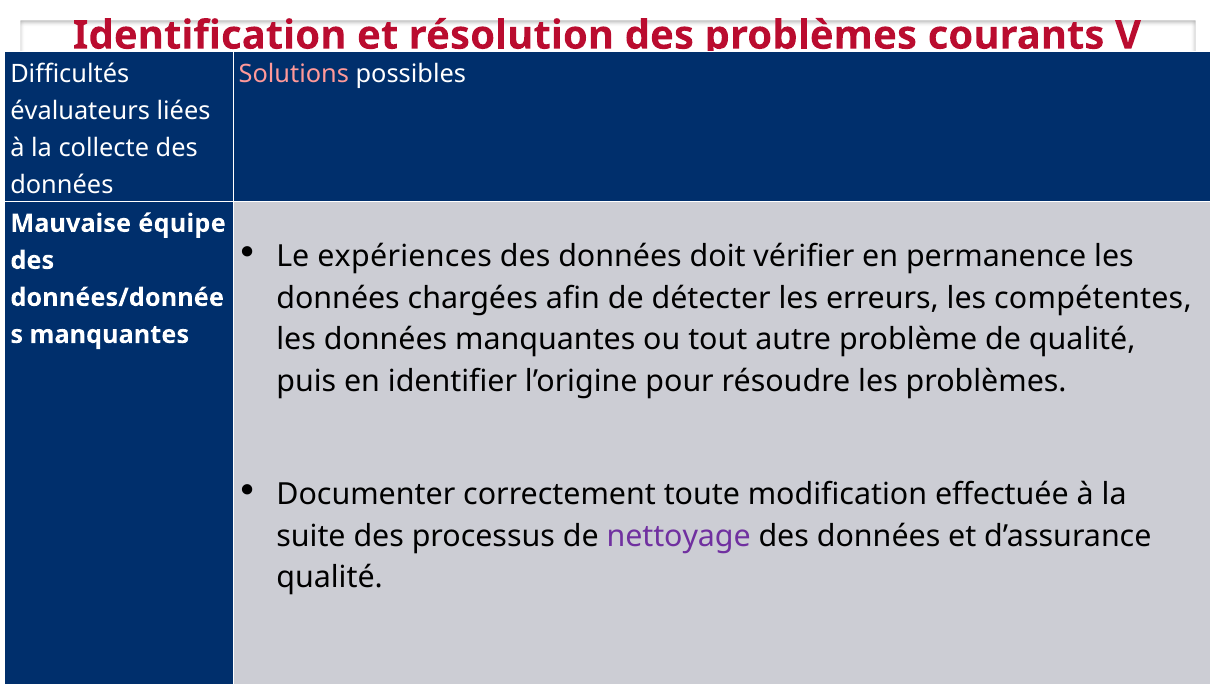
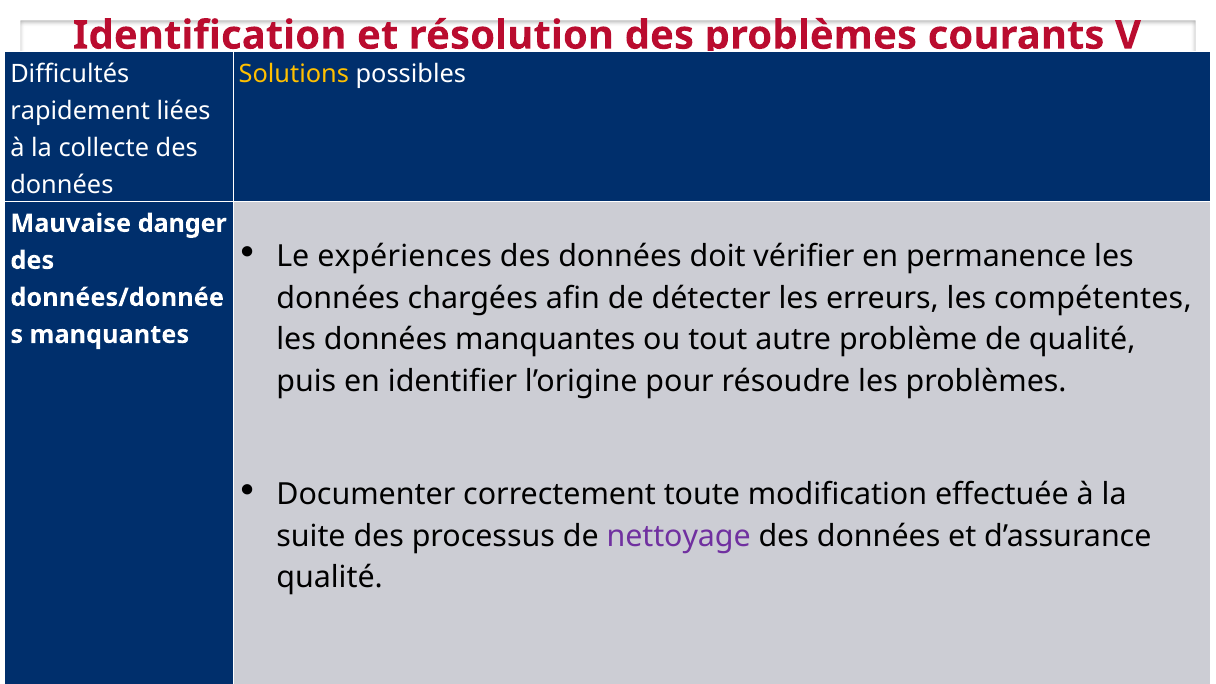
Solutions colour: pink -> yellow
évaluateurs: évaluateurs -> rapidement
équipe: équipe -> danger
